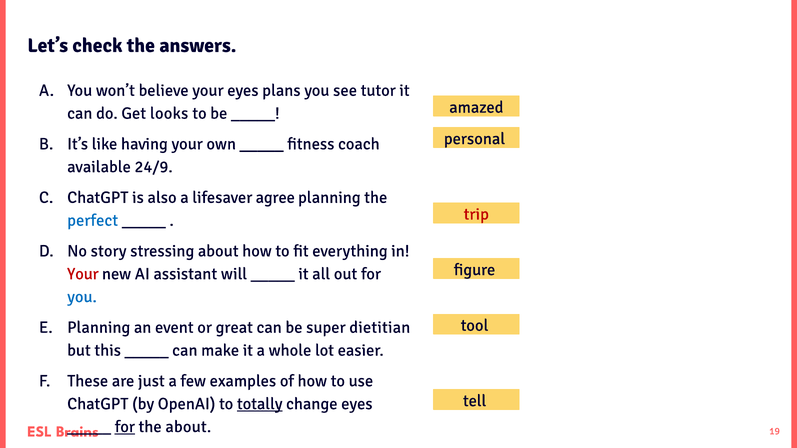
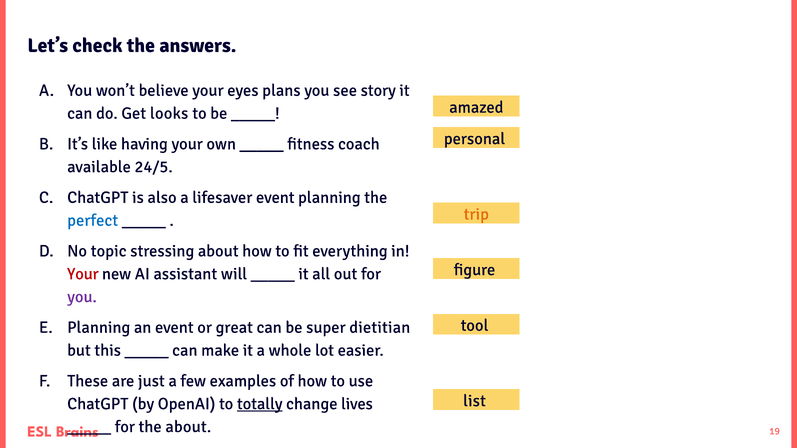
tutor: tutor -> story
24/9: 24/9 -> 24/5
lifesaver agree: agree -> event
trip colour: red -> orange
story: story -> topic
you at (82, 297) colour: blue -> purple
tell: tell -> list
change eyes: eyes -> lives
for at (125, 427) underline: present -> none
